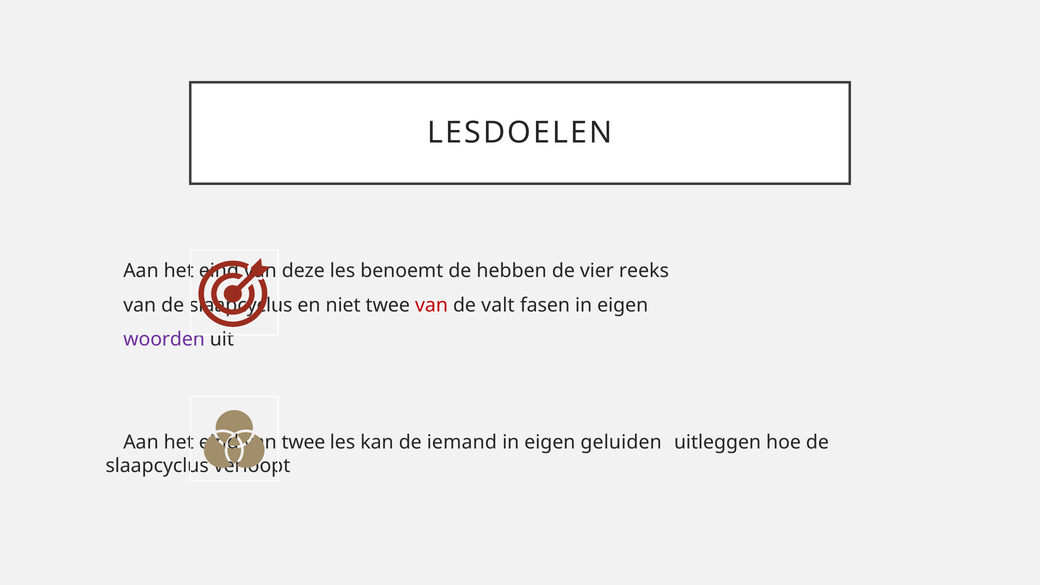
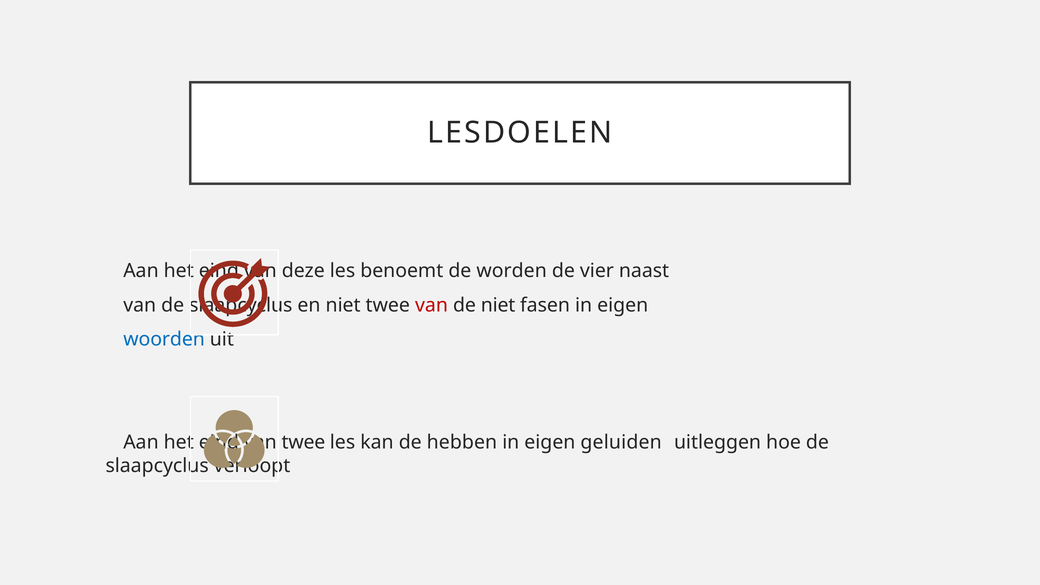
hebben: hebben -> worden
reeks: reeks -> naast
de valt: valt -> niet
woorden colour: purple -> blue
iemand: iemand -> hebben
